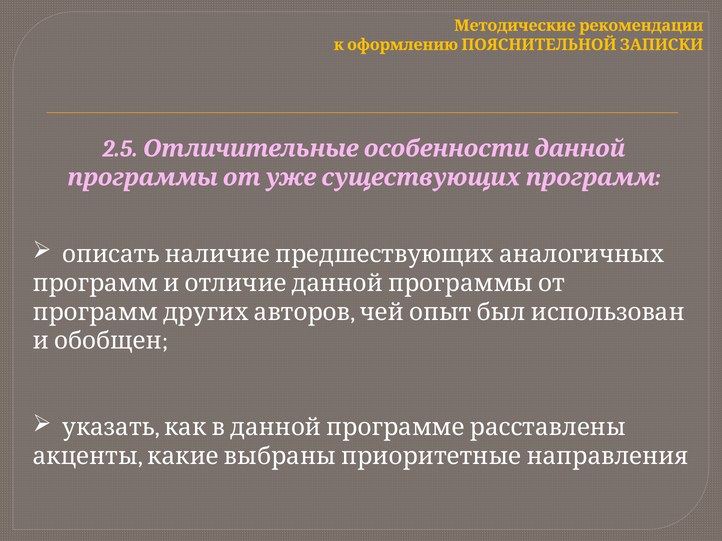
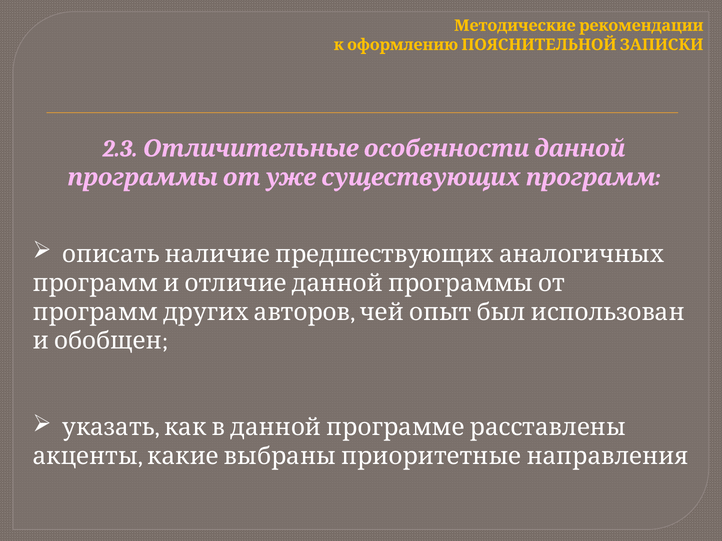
2.5: 2.5 -> 2.3
